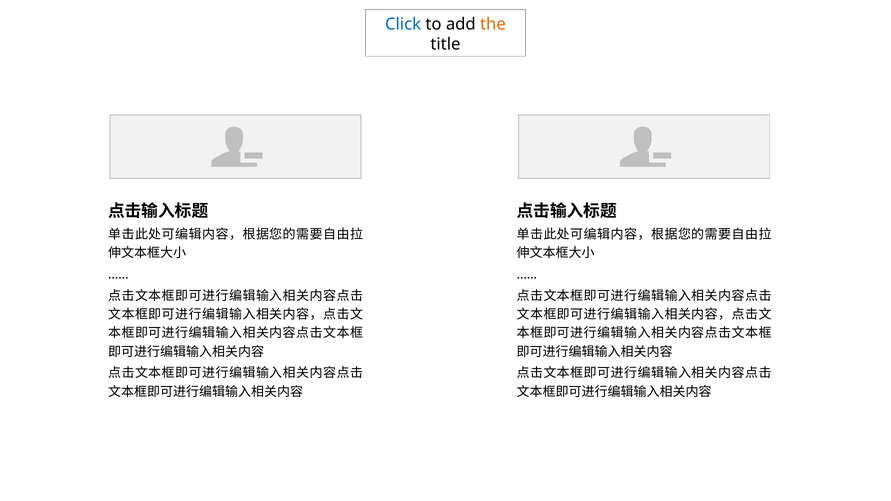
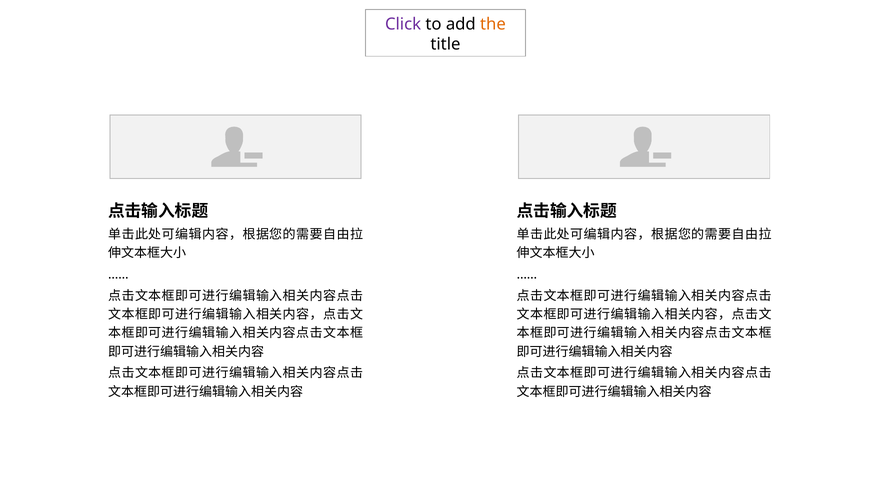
Click colour: blue -> purple
